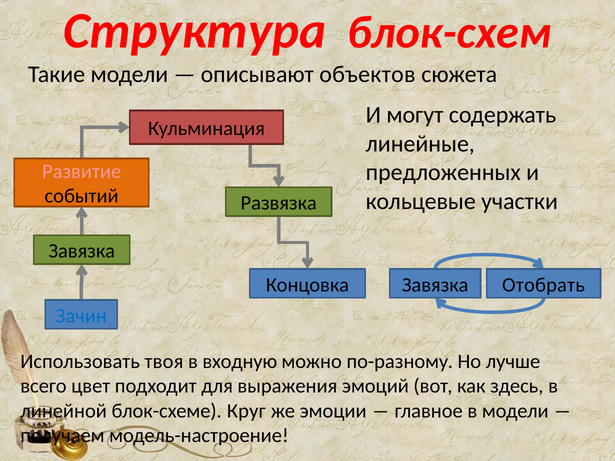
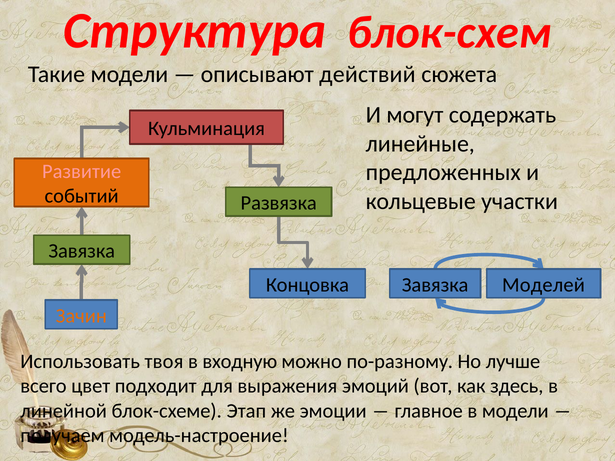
объектов: объектов -> действий
Отобрать: Отобрать -> Моделей
Зачин colour: blue -> orange
Круг: Круг -> Этап
